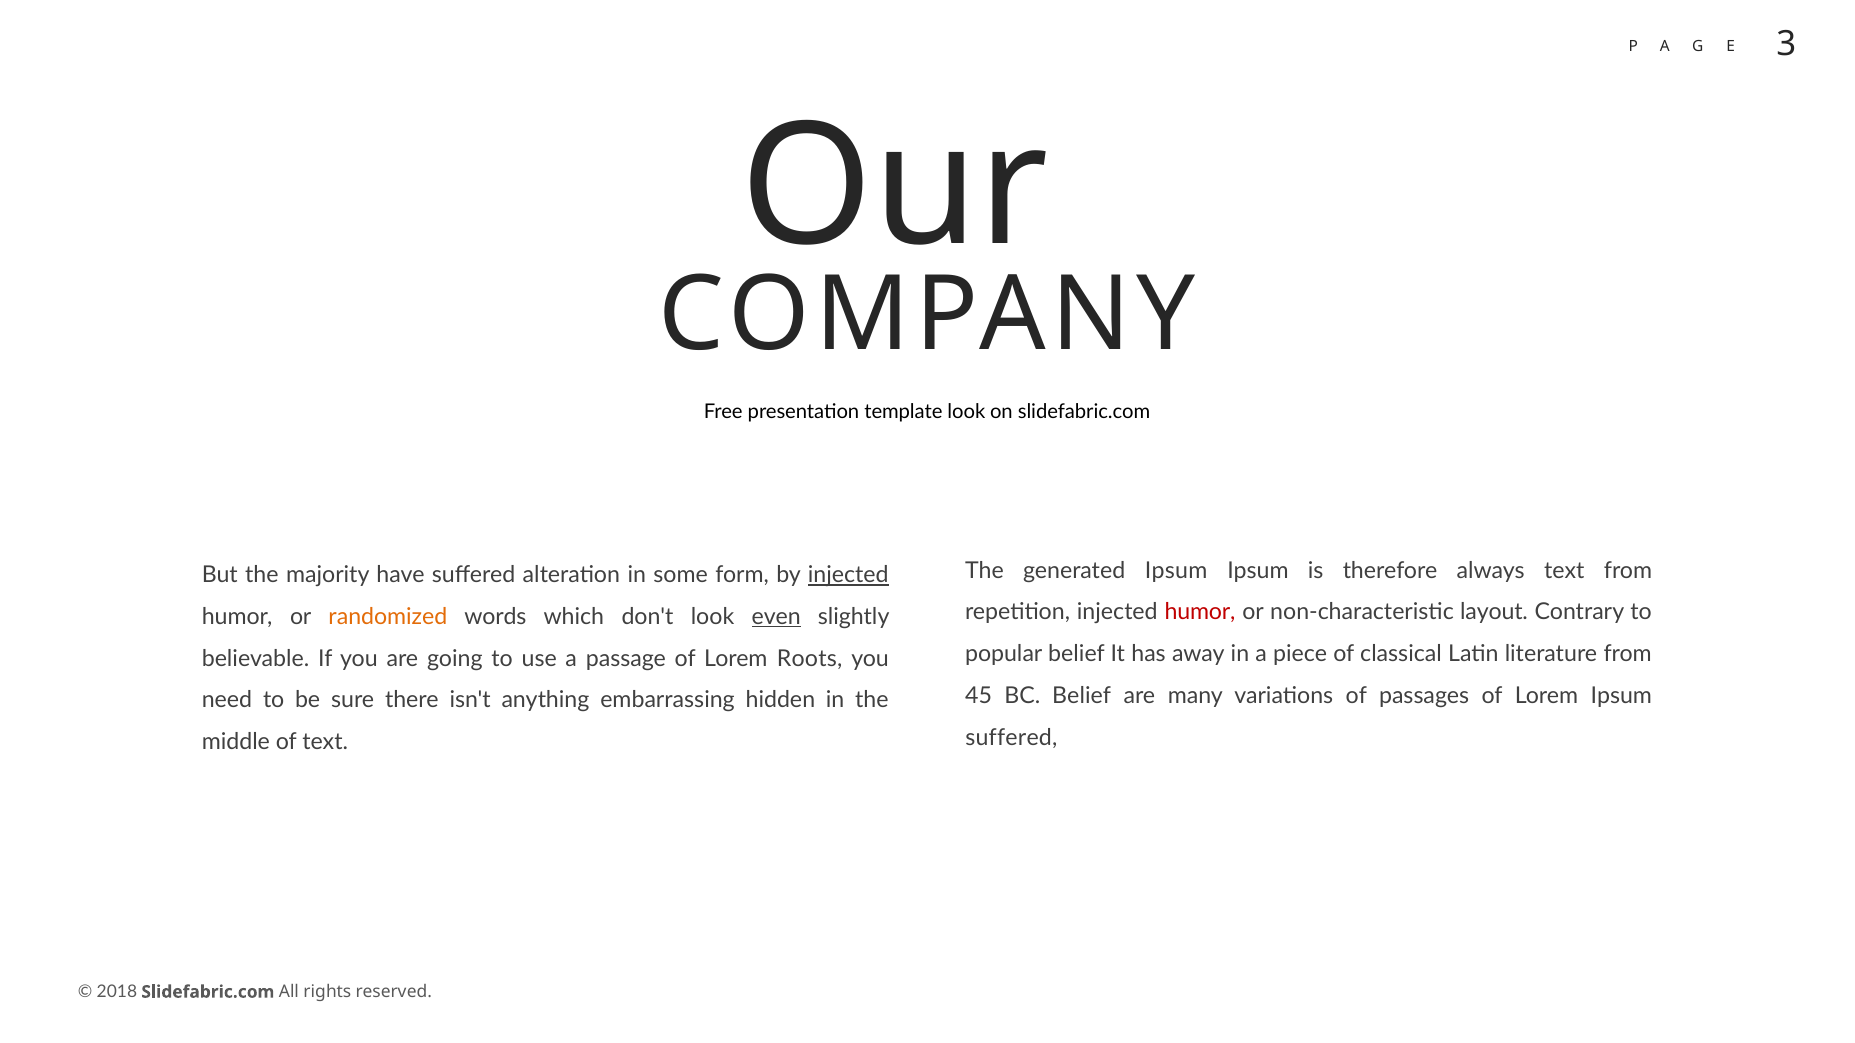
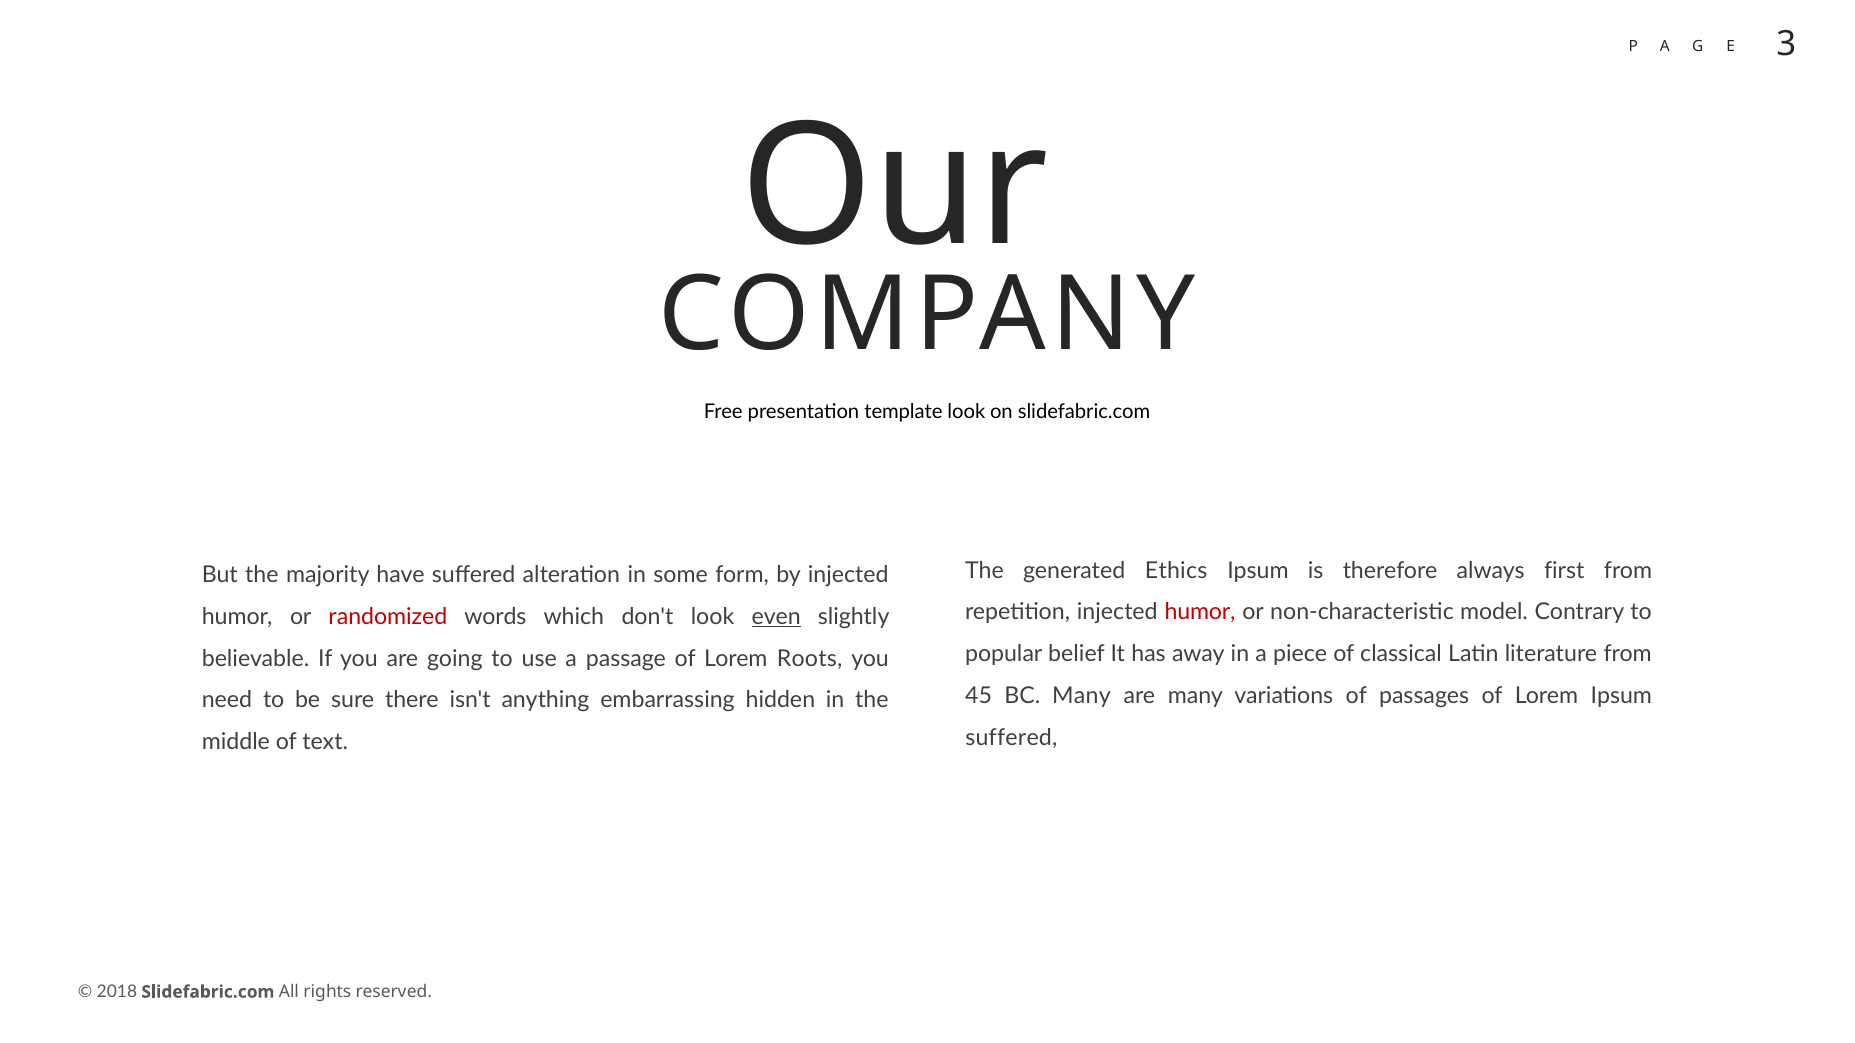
generated Ipsum: Ipsum -> Ethics
always text: text -> first
injected at (848, 575) underline: present -> none
layout: layout -> model
randomized colour: orange -> red
BC Belief: Belief -> Many
